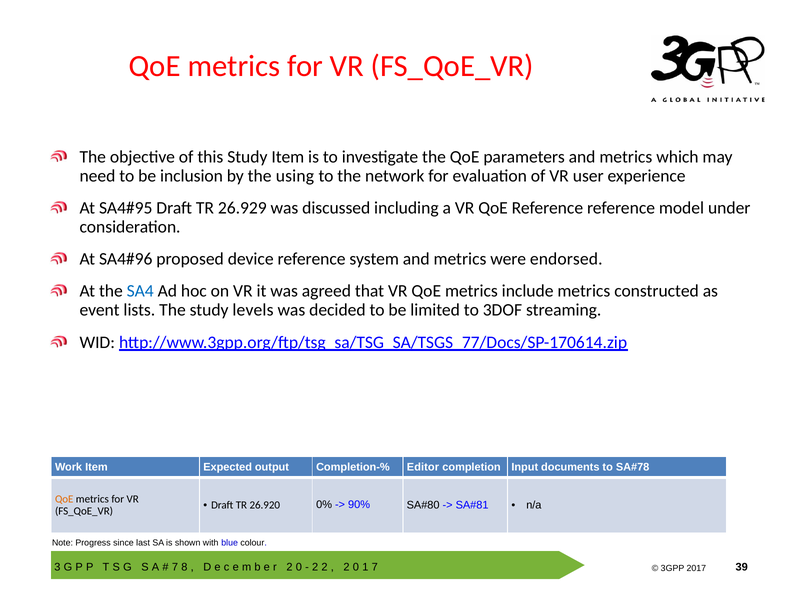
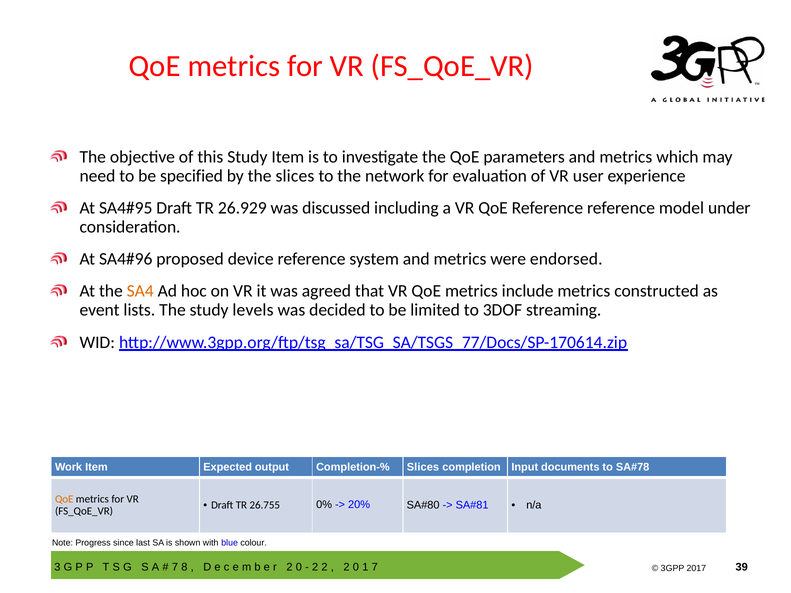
inclusion: inclusion -> specified
the using: using -> slices
SA4 colour: blue -> orange
Completion-% Editor: Editor -> Slices
26.920: 26.920 -> 26.755
90%: 90% -> 20%
